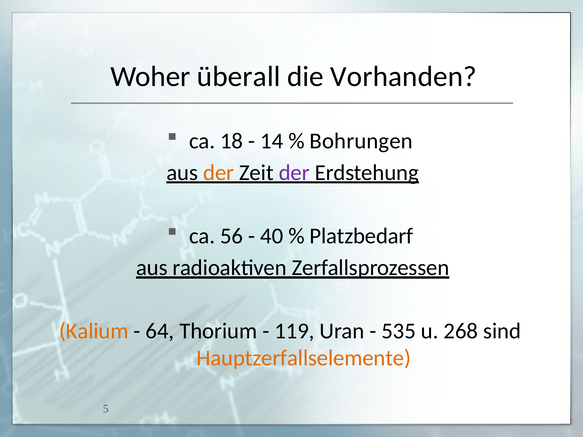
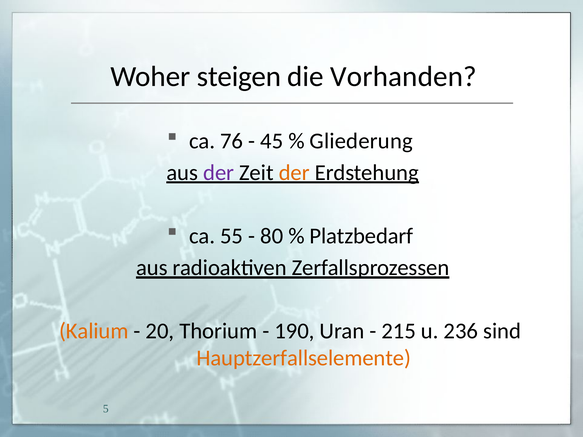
überall: überall -> steigen
18: 18 -> 76
14: 14 -> 45
Bohrungen: Bohrungen -> Gliederung
der at (219, 173) colour: orange -> purple
der at (294, 173) colour: purple -> orange
56: 56 -> 55
40: 40 -> 80
64: 64 -> 20
119: 119 -> 190
535: 535 -> 215
268: 268 -> 236
